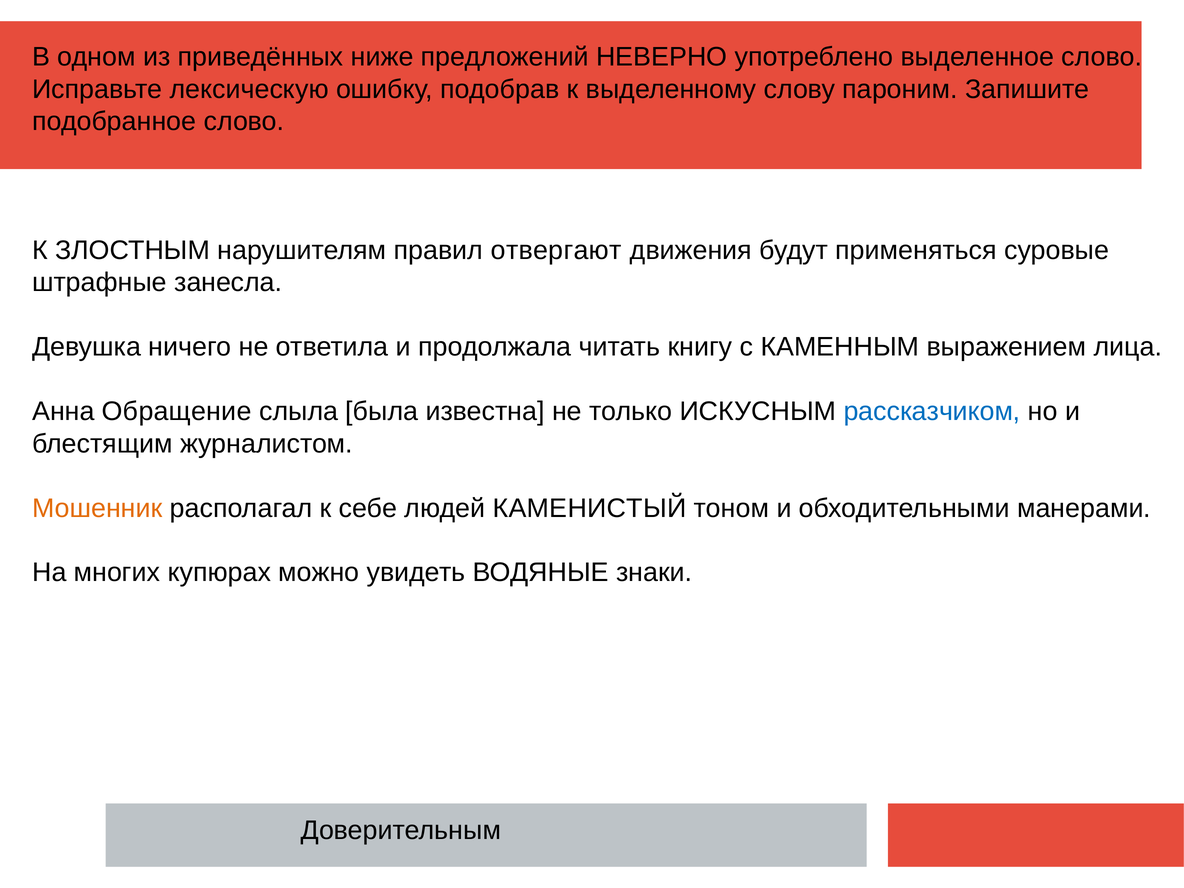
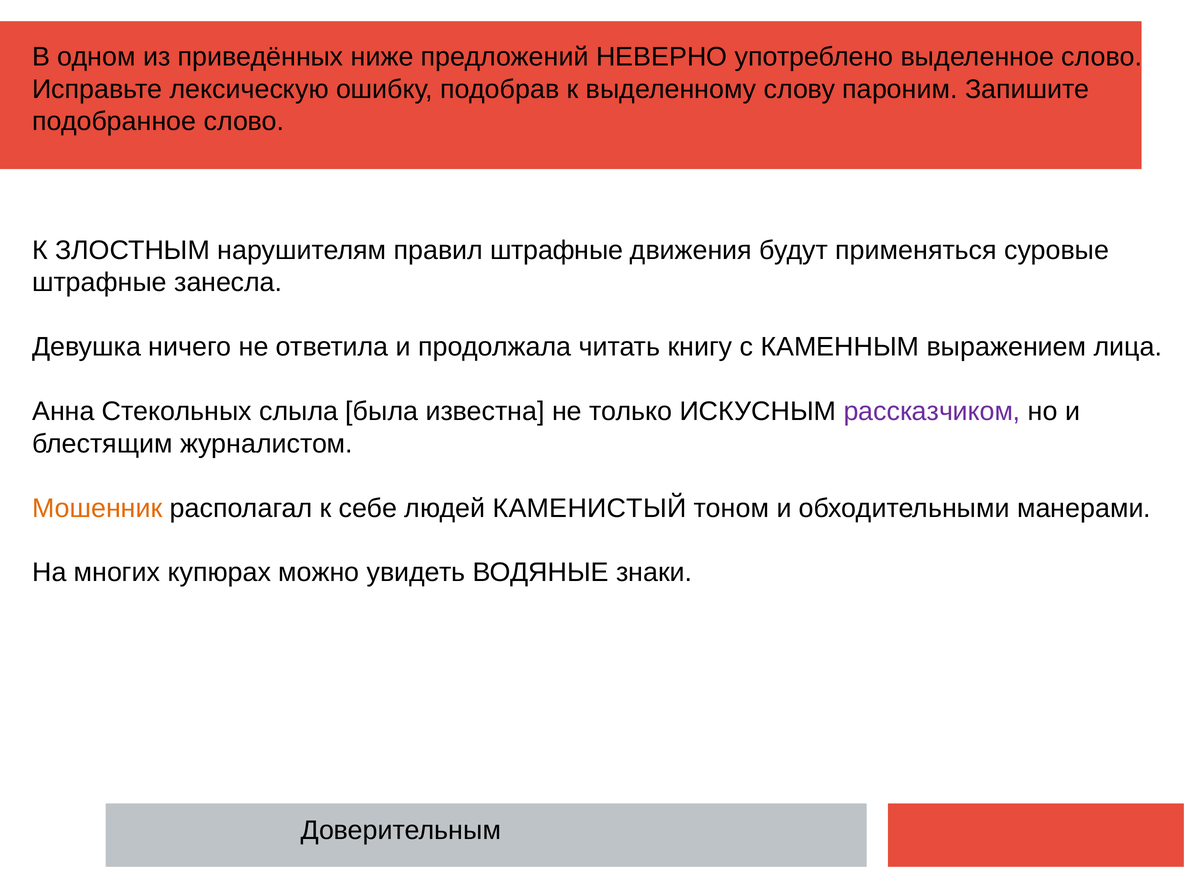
правил отвергают: отвергают -> штрафные
Обращение: Обращение -> Стекольных
рассказчиком colour: blue -> purple
